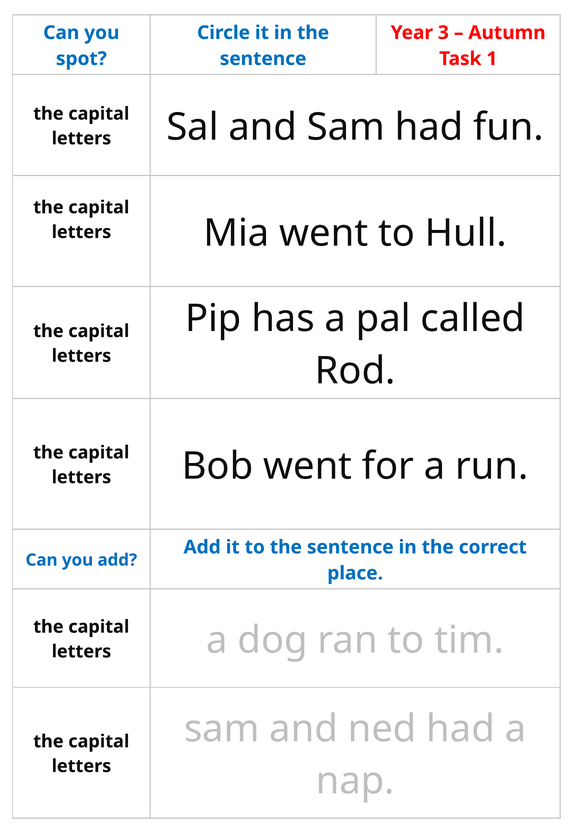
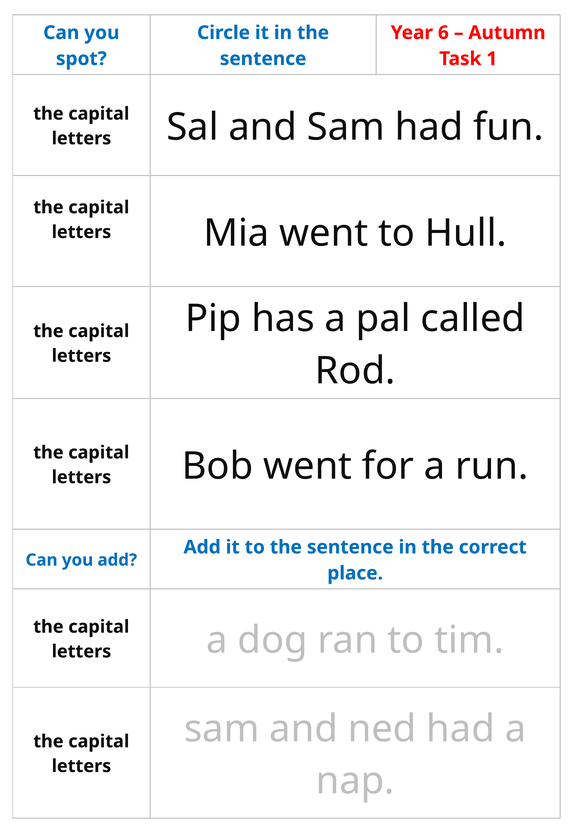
3: 3 -> 6
